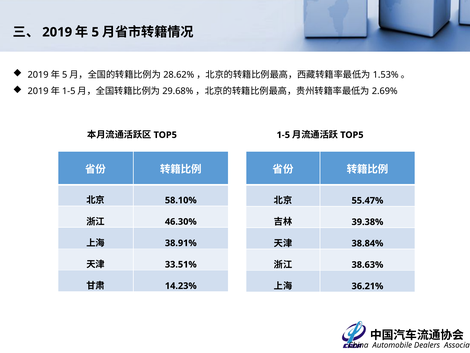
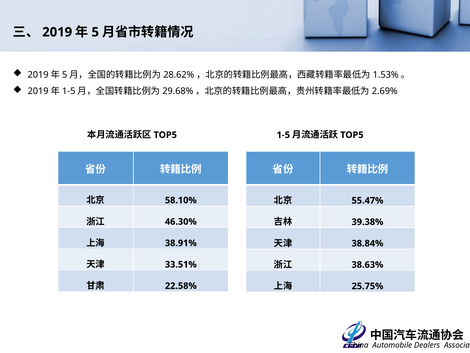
14.23%: 14.23% -> 22.58%
36.21%: 36.21% -> 25.75%
